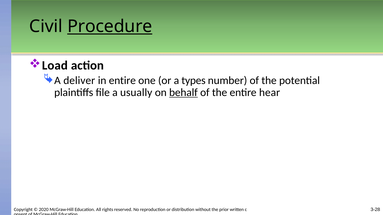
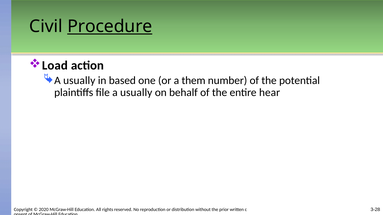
deliver at (79, 81): deliver -> usually
in entire: entire -> based
types: types -> them
behalf underline: present -> none
